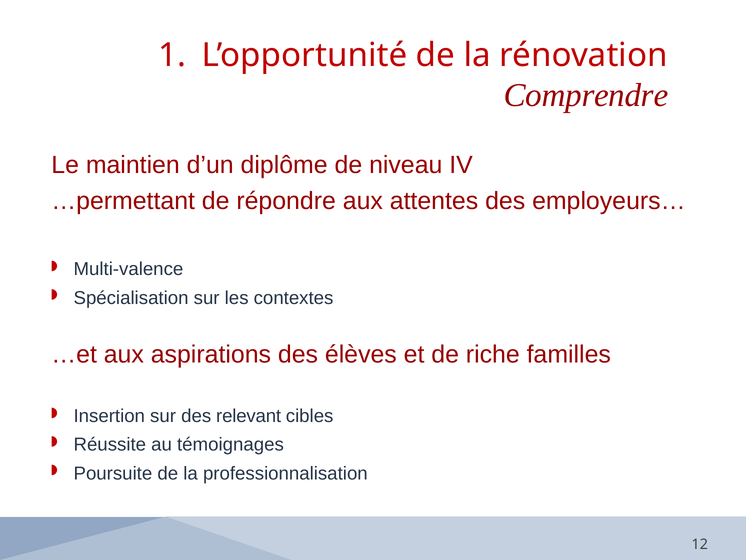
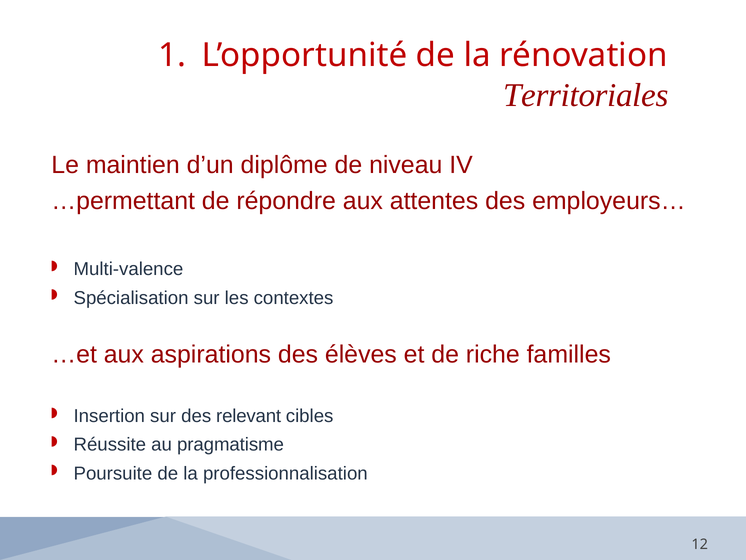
Comprendre: Comprendre -> Territoriales
témoignages: témoignages -> pragmatisme
